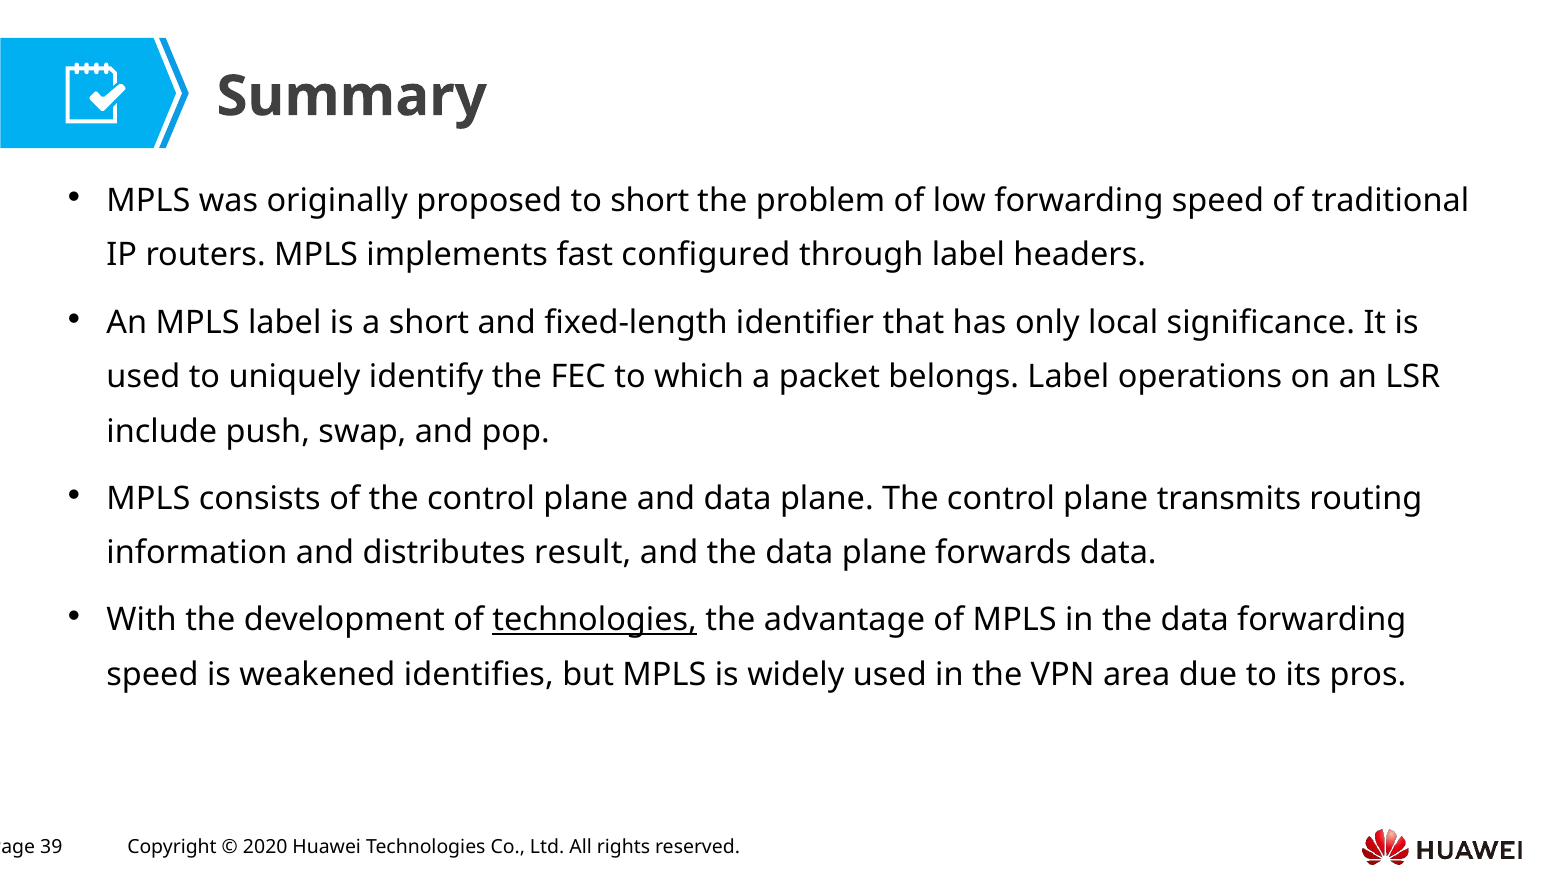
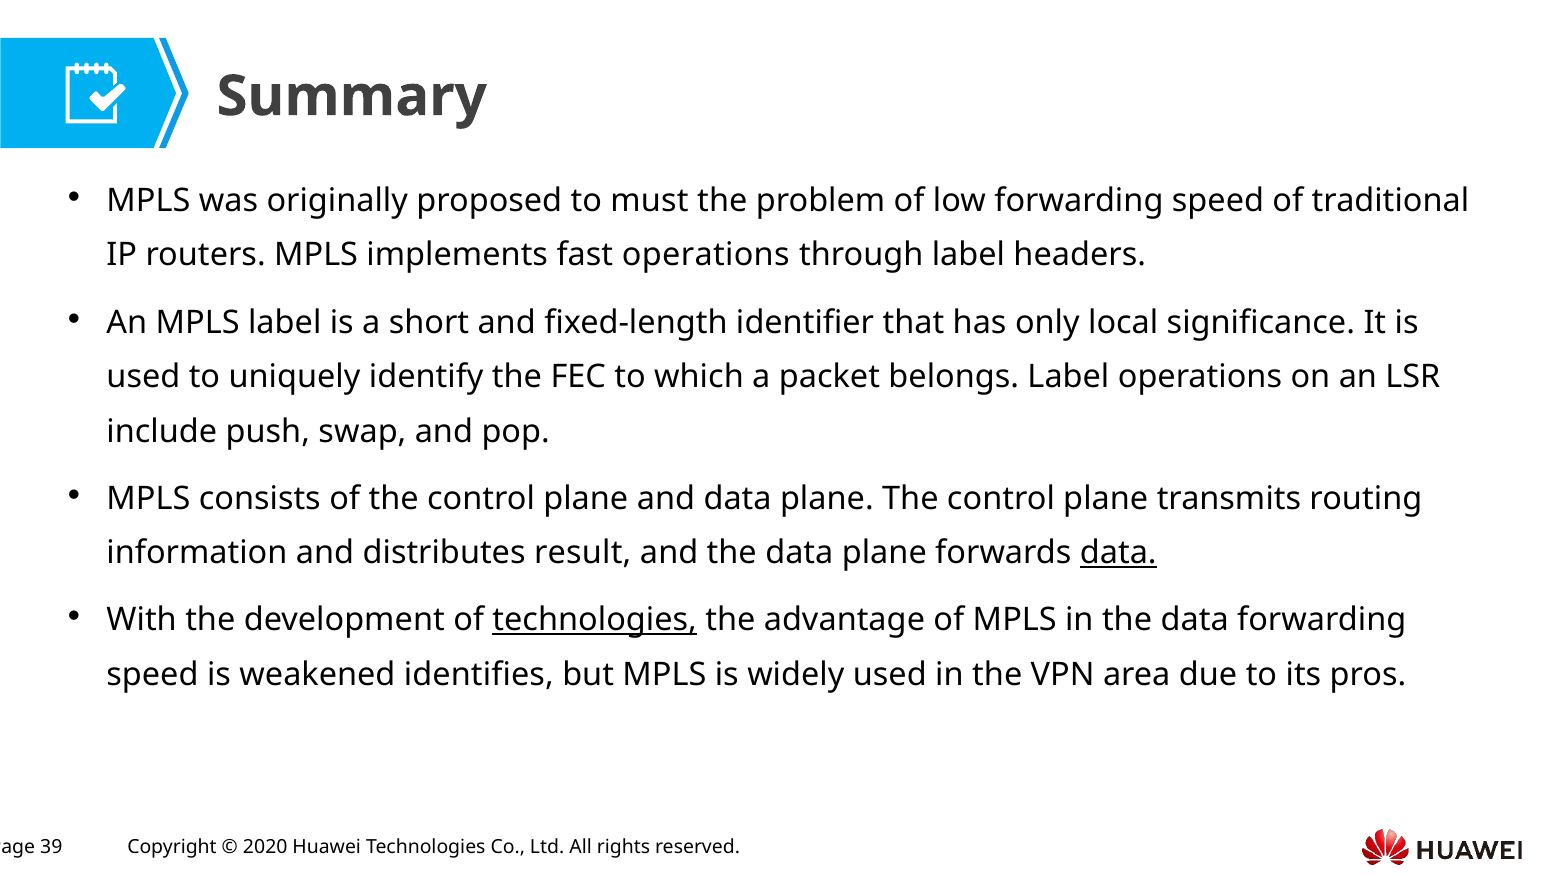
to short: short -> must
fast configured: configured -> operations
data at (1118, 553) underline: none -> present
